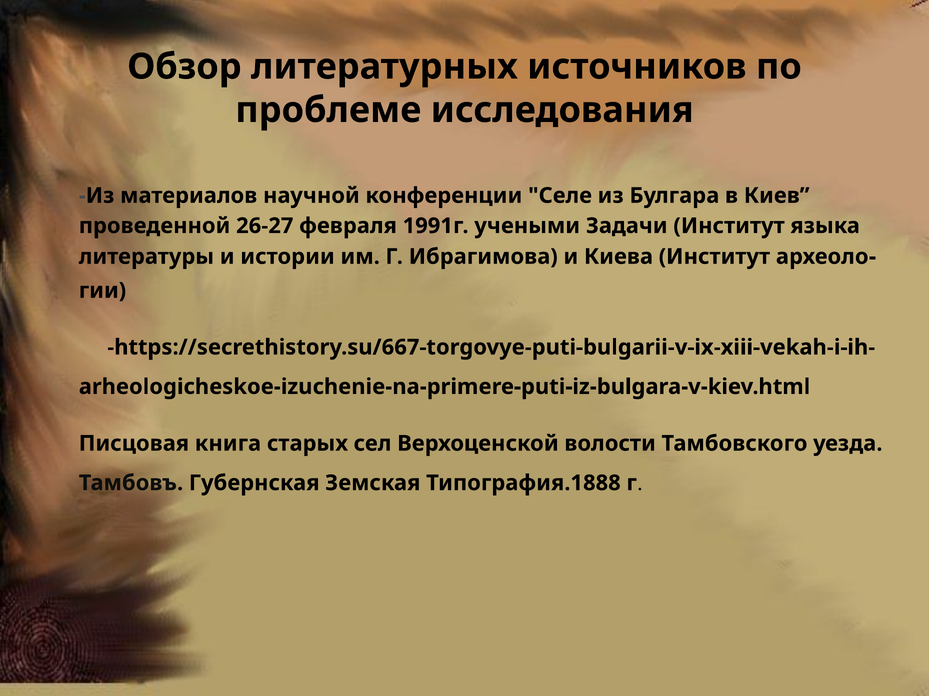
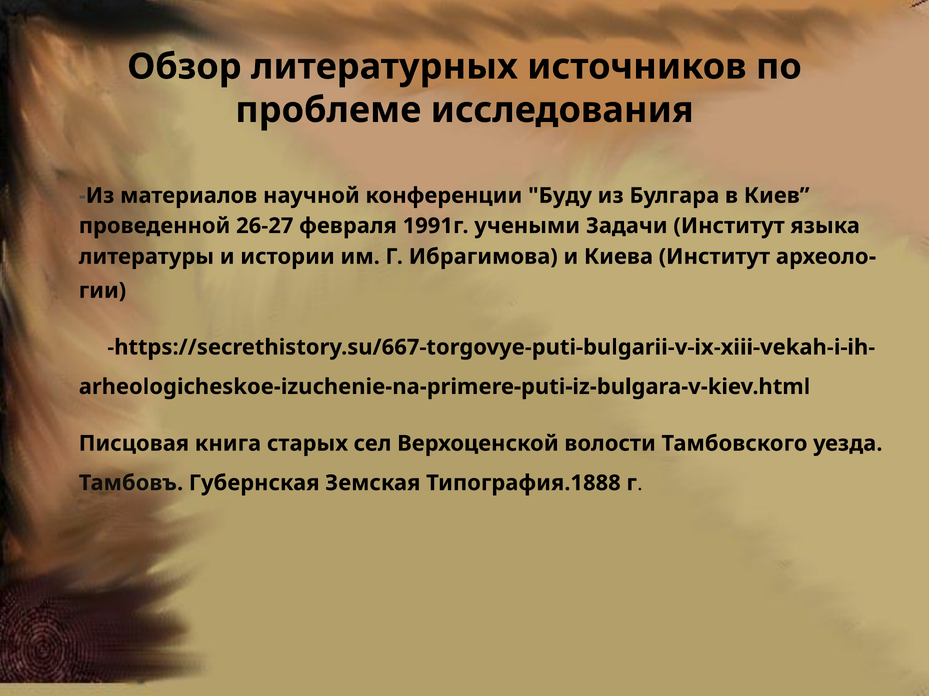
Селе: Селе -> Буду
